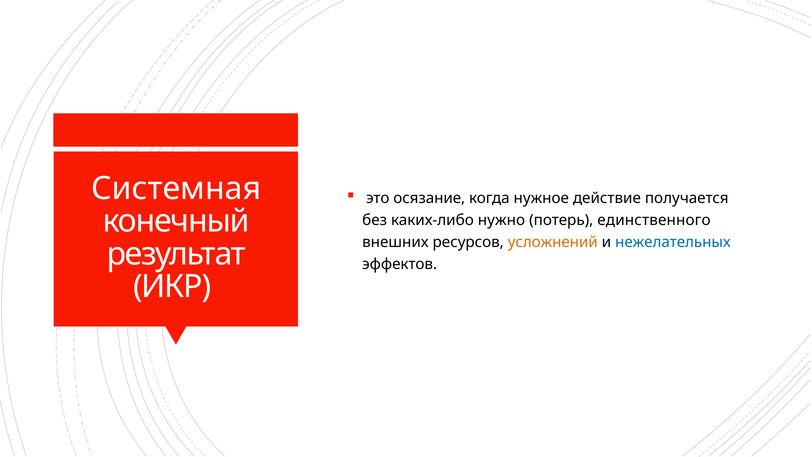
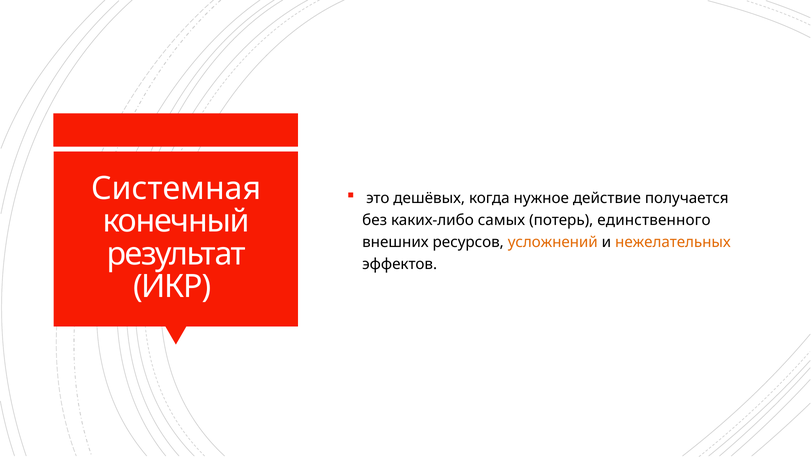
осязание: осязание -> дешёвых
нужно: нужно -> самых
нежелательных colour: blue -> orange
